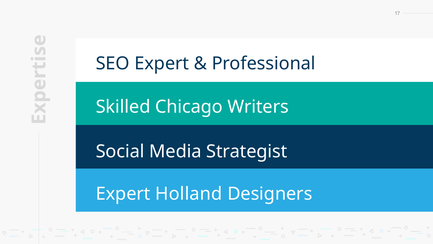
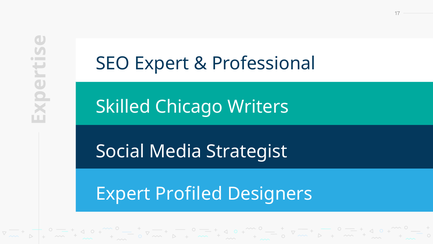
Holland: Holland -> Profiled
